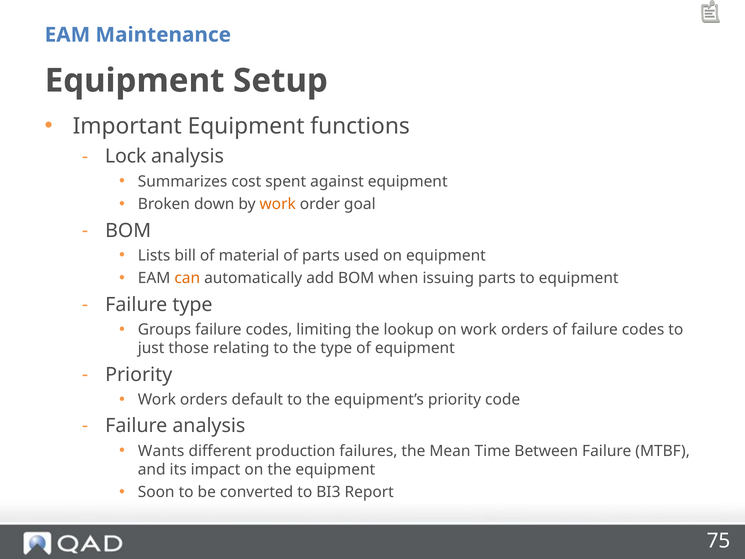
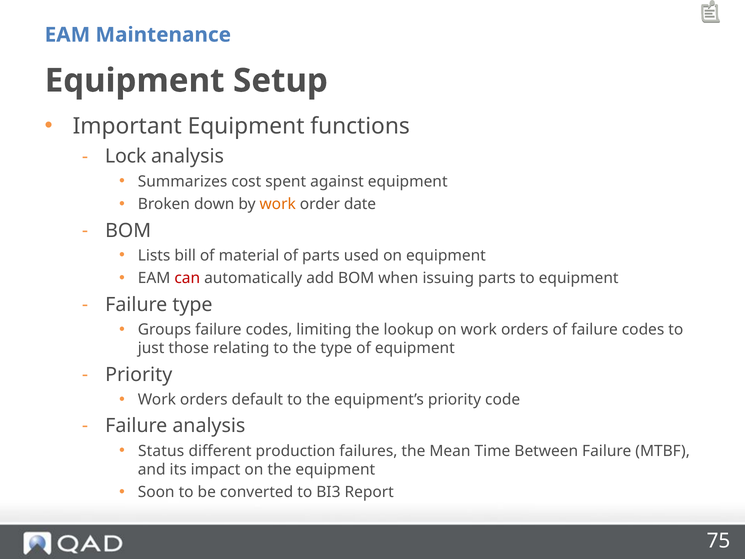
goal: goal -> date
can colour: orange -> red
Wants: Wants -> Status
